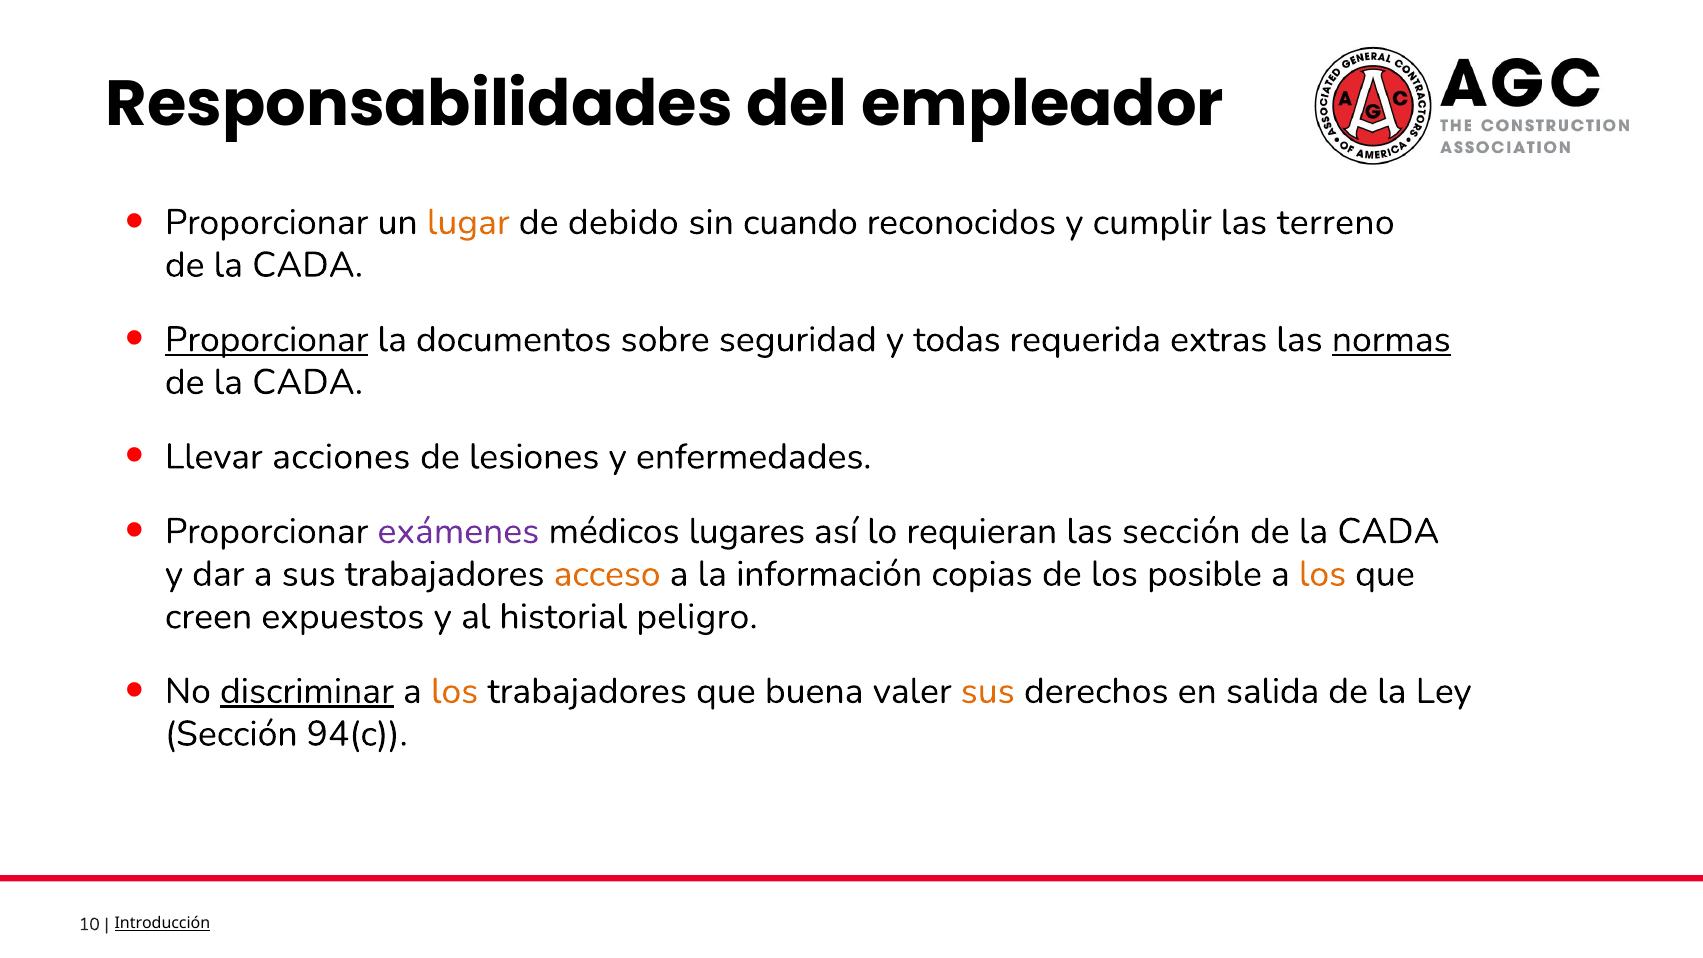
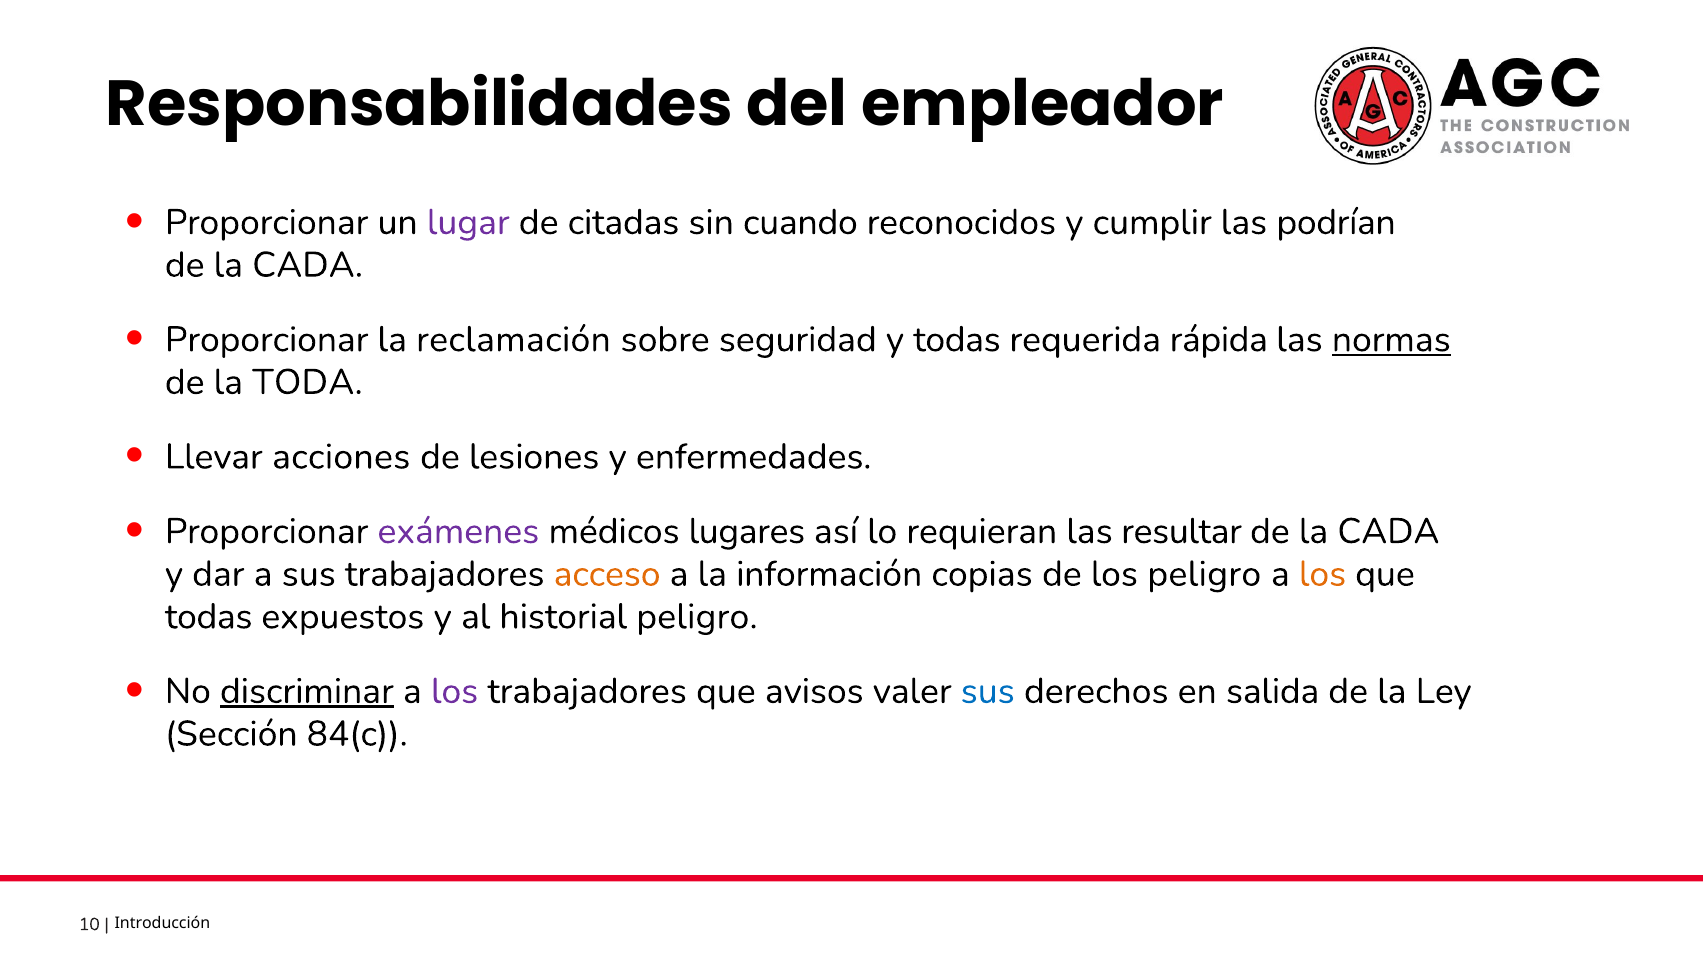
lugar colour: orange -> purple
debido: debido -> citadas
terreno: terreno -> podrían
Proporcionar at (267, 339) underline: present -> none
documentos: documentos -> reclamación
extras: extras -> rápida
CADA at (308, 382): CADA -> TODA
las sección: sección -> resultar
los posible: posible -> peligro
creen at (209, 617): creen -> todas
los at (455, 691) colour: orange -> purple
buena: buena -> avisos
sus at (988, 691) colour: orange -> blue
94(c: 94(c -> 84(c
Introducción underline: present -> none
